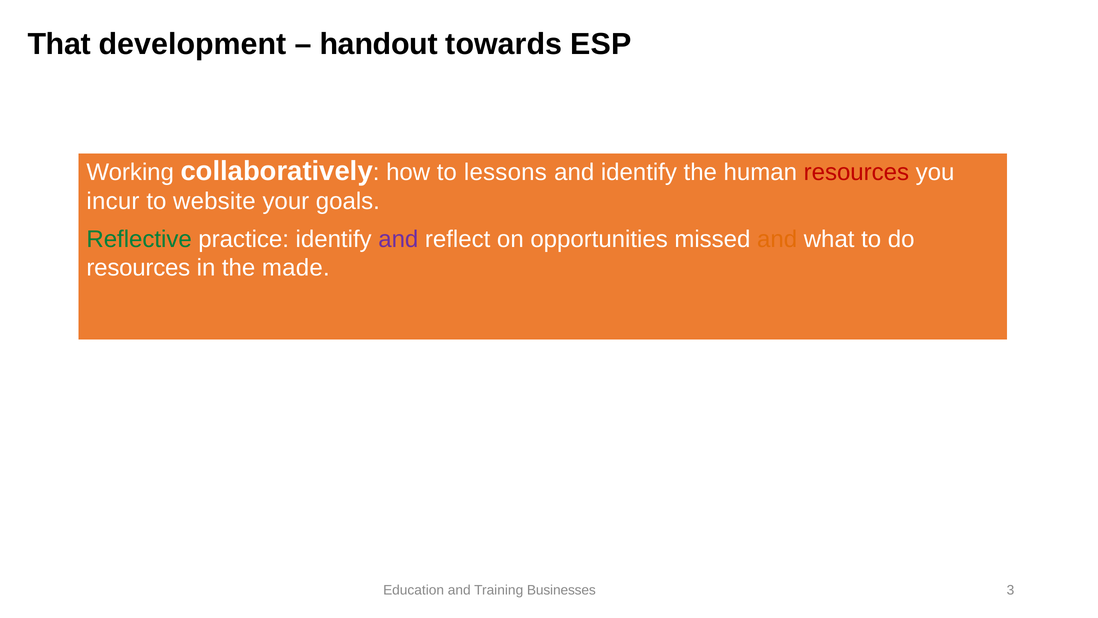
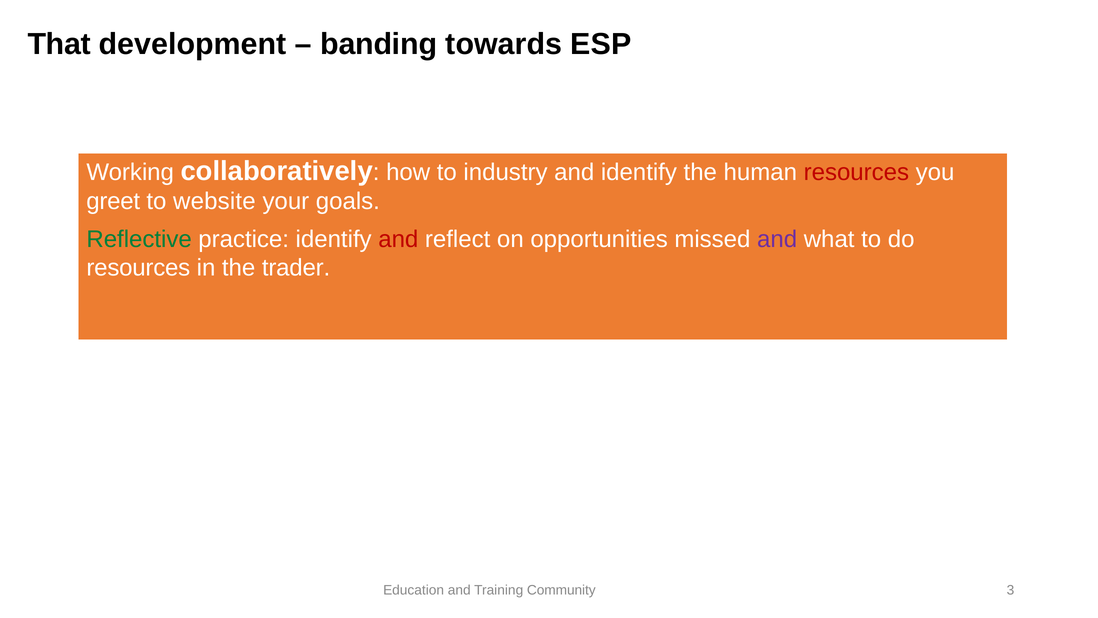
handout: handout -> banding
lessons: lessons -> industry
incur: incur -> greet
and at (398, 239) colour: purple -> red
and at (777, 239) colour: orange -> purple
made: made -> trader
Businesses: Businesses -> Community
